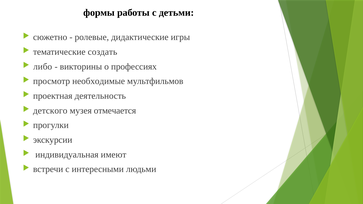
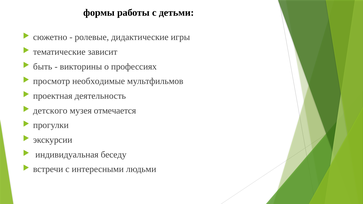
создать: создать -> зависит
либо: либо -> быть
имеют: имеют -> беседу
